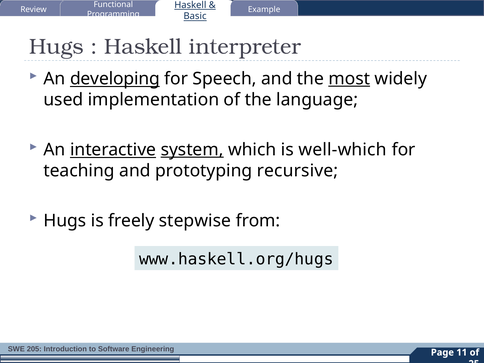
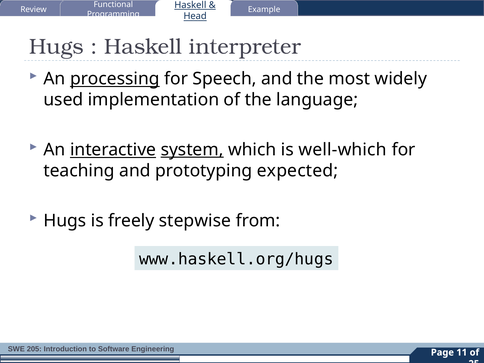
Basic: Basic -> Head
developing: developing -> processing
most underline: present -> none
recursive: recursive -> expected
